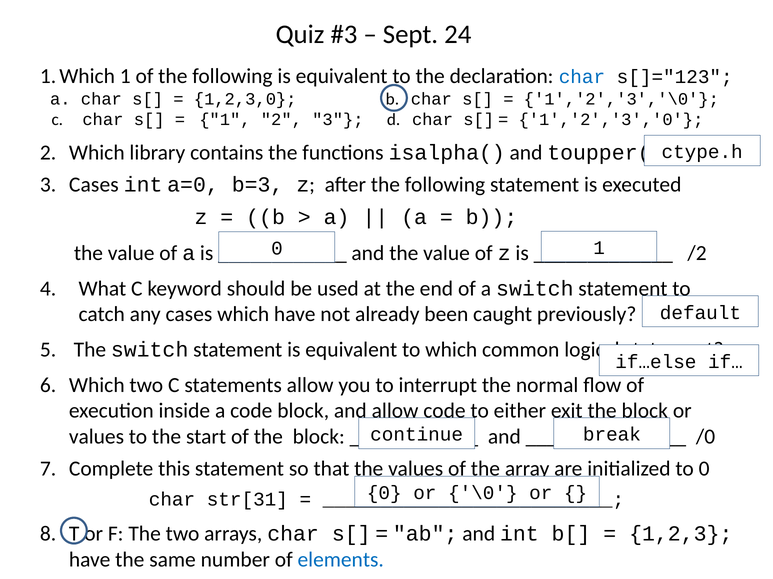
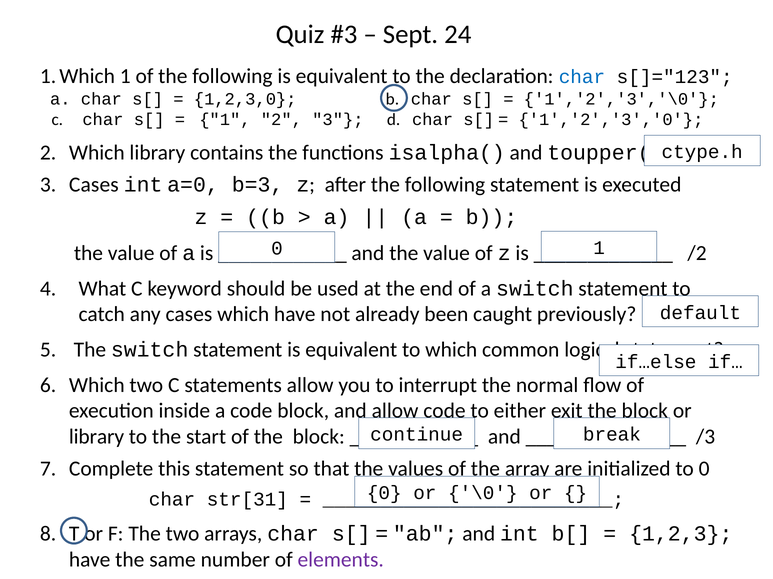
values at (96, 437): values -> library
/0: /0 -> /3
elements colour: blue -> purple
